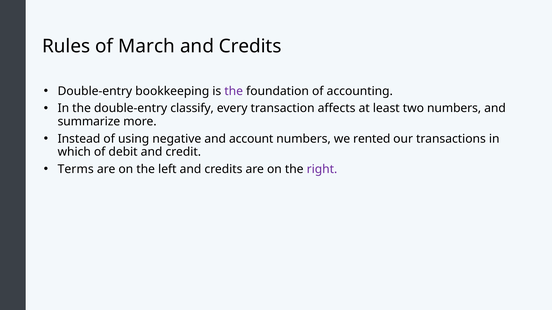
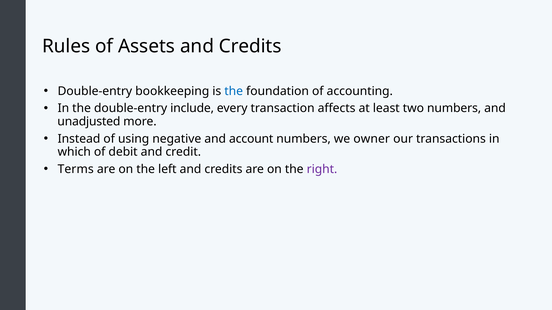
March: March -> Assets
the at (234, 91) colour: purple -> blue
classify: classify -> include
summarize: summarize -> unadjusted
rented: rented -> owner
